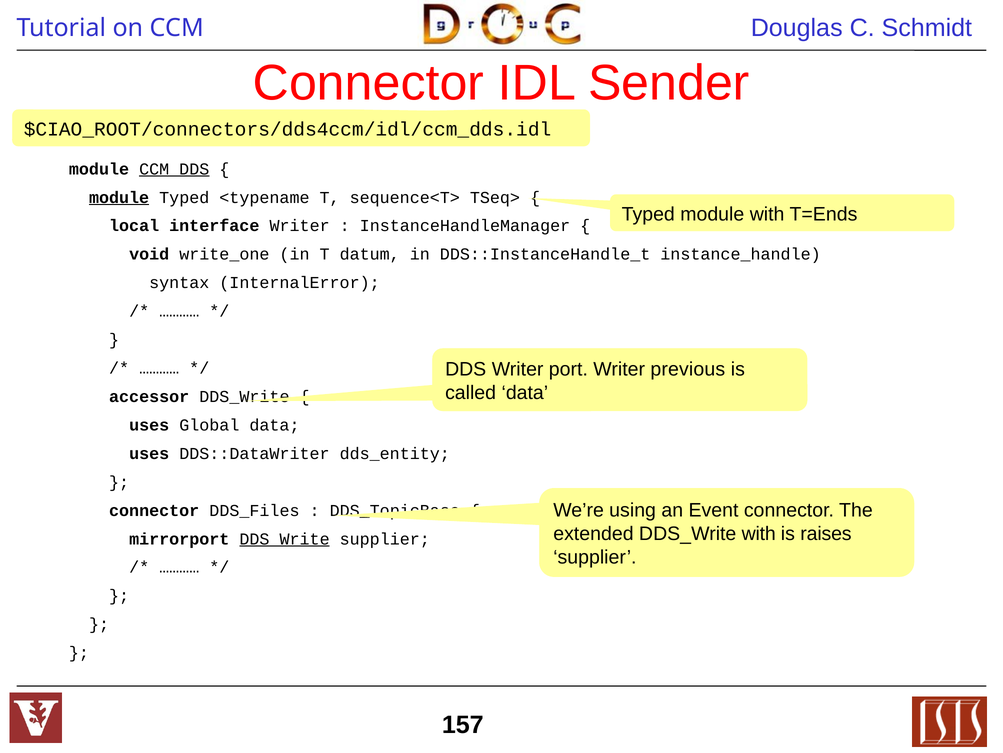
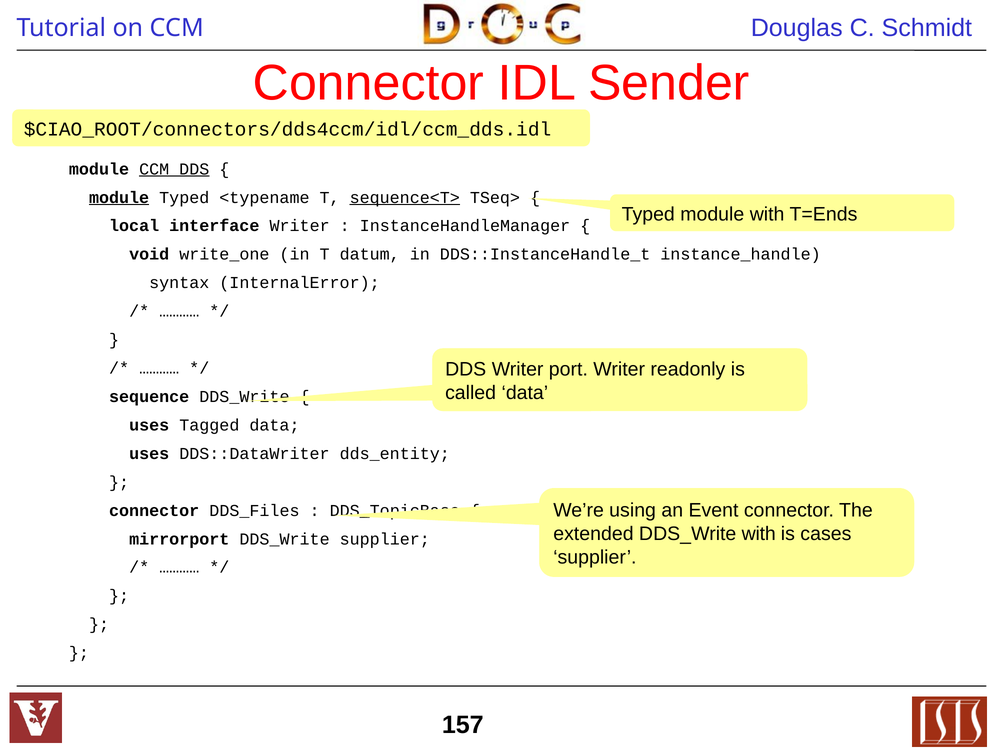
sequence<T> underline: none -> present
previous: previous -> readonly
accessor: accessor -> sequence
Global: Global -> Tagged
raises: raises -> cases
DDS_Write at (285, 538) underline: present -> none
